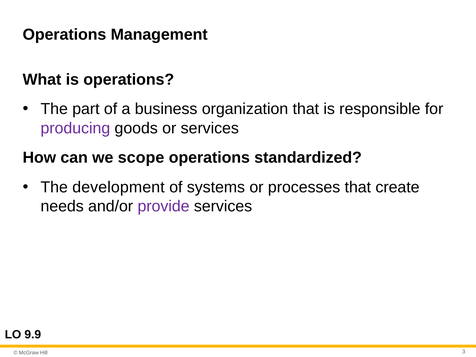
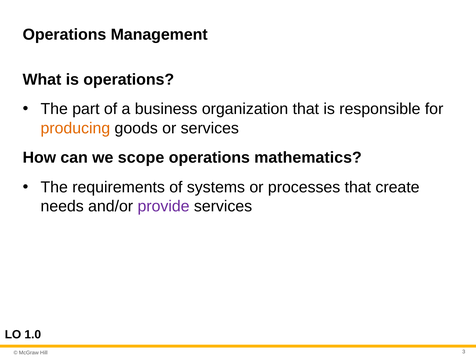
producing colour: purple -> orange
standardized: standardized -> mathematics
development: development -> requirements
9.9: 9.9 -> 1.0
